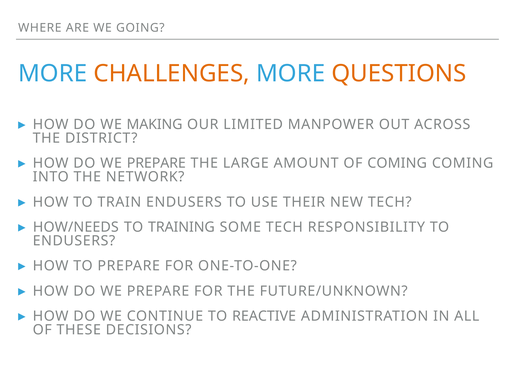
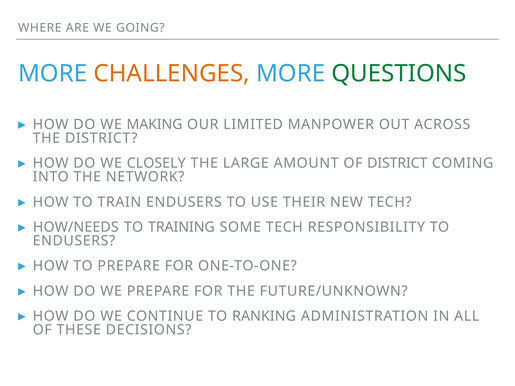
QUESTIONS colour: orange -> green
PREPARE at (156, 163): PREPARE -> CLOSELY
OF COMING: COMING -> DISTRICT
REACTIVE: REACTIVE -> RANKING
